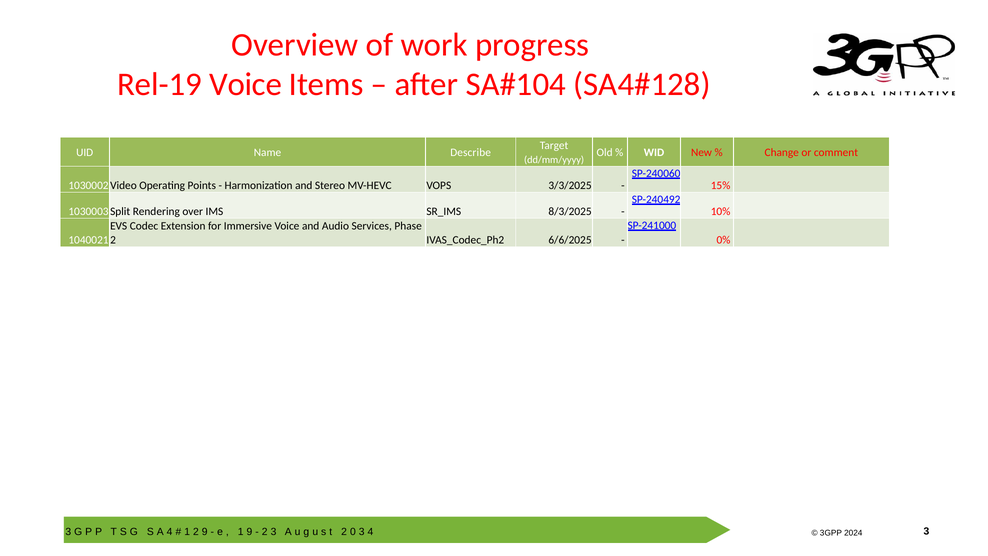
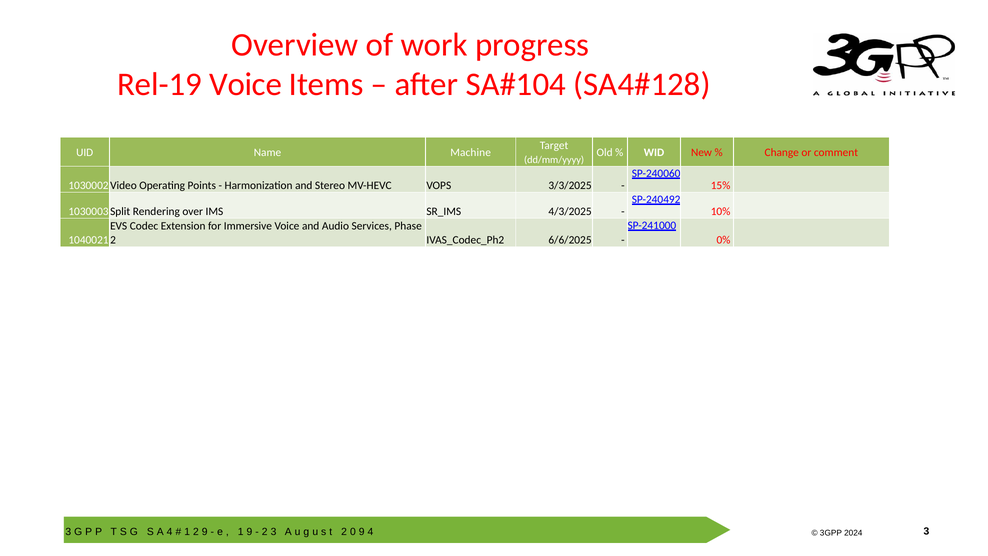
Describe: Describe -> Machine
8/3/2025: 8/3/2025 -> 4/3/2025
3 at (362, 531): 3 -> 9
